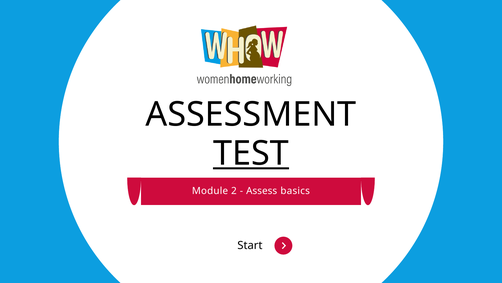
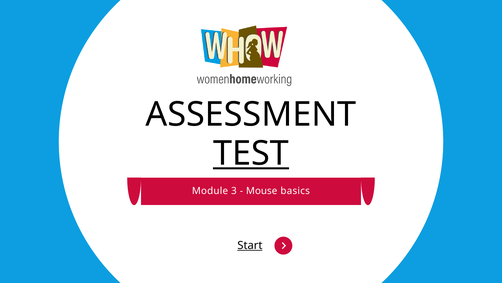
2: 2 -> 3
Assess: Assess -> Mouse
Start underline: none -> present
